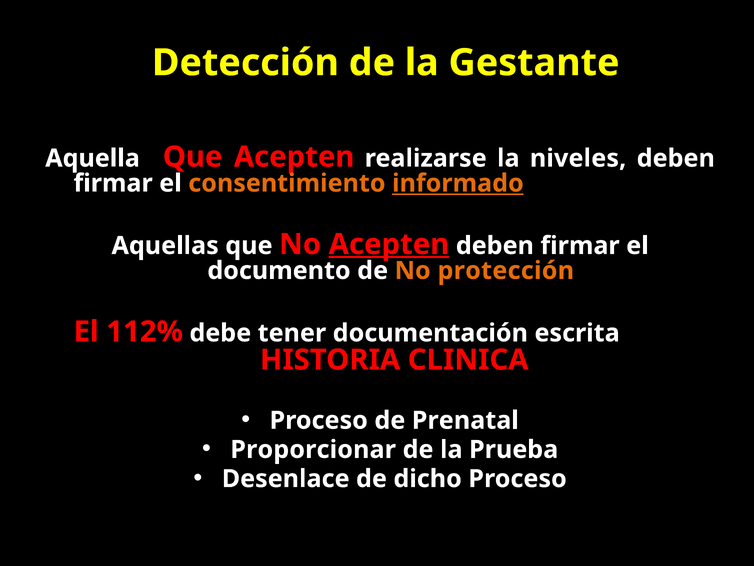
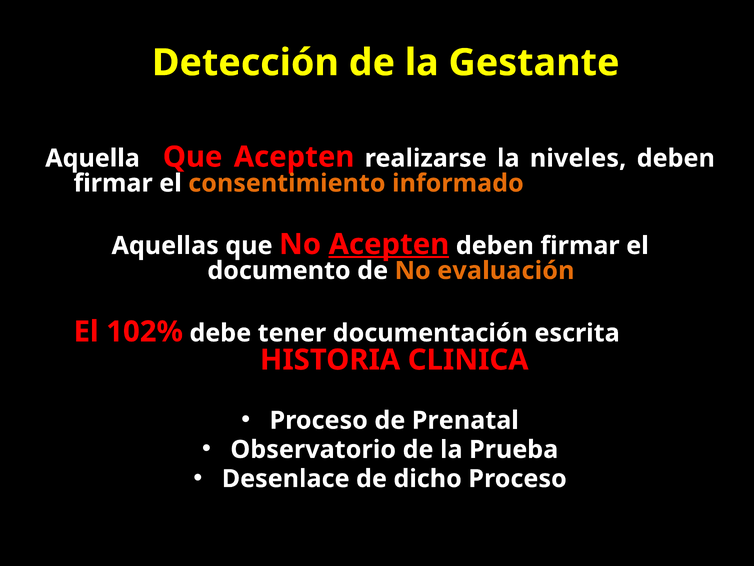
informado underline: present -> none
protección: protección -> evaluación
112%: 112% -> 102%
Proporcionar: Proporcionar -> Observatorio
